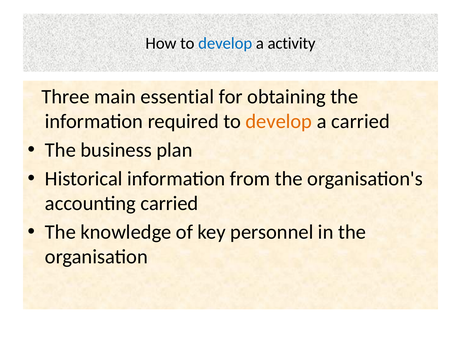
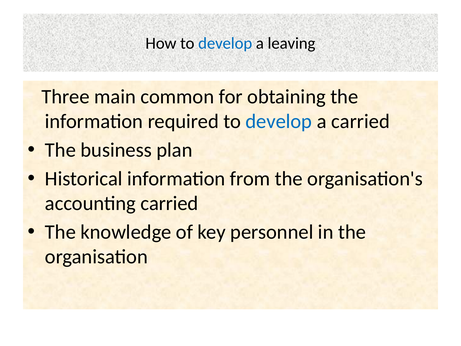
activity: activity -> leaving
essential: essential -> common
develop at (279, 121) colour: orange -> blue
